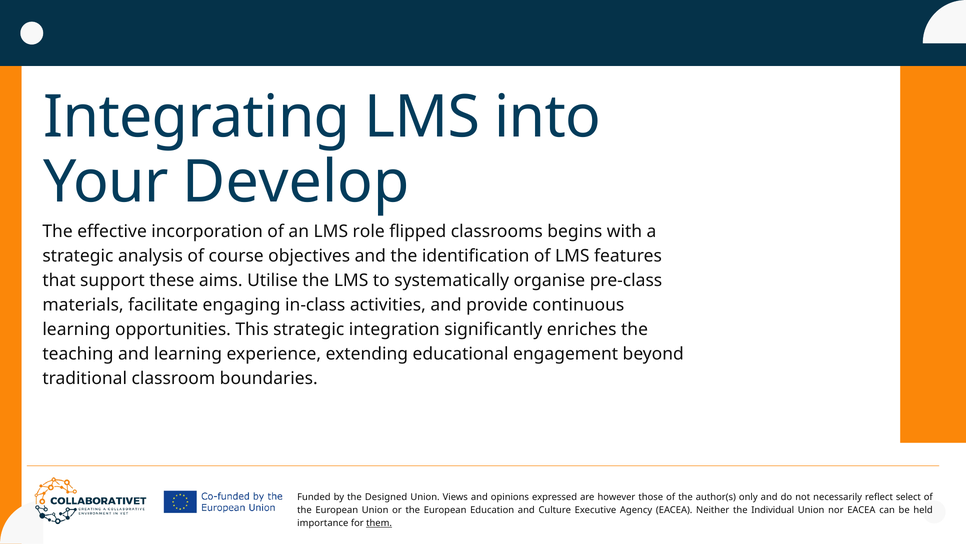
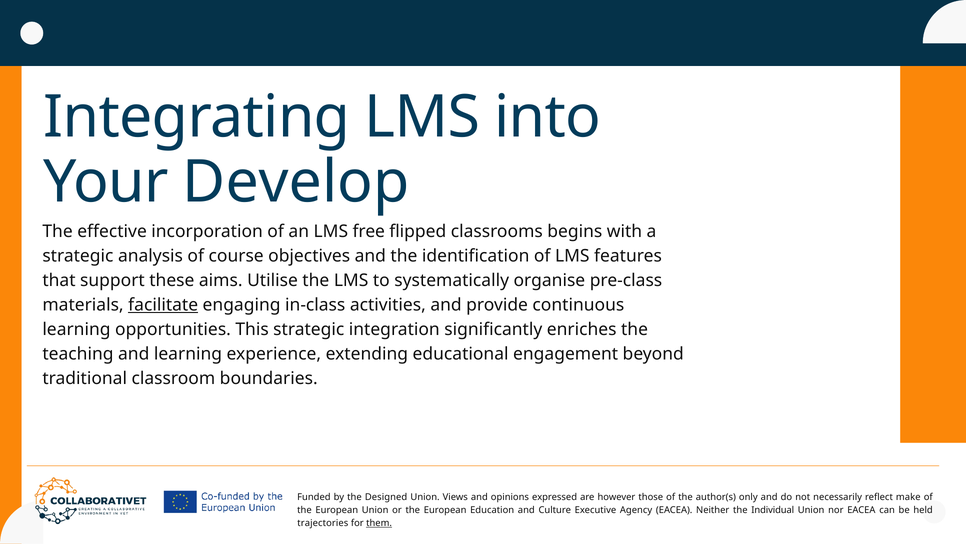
role: role -> free
facilitate underline: none -> present
select: select -> make
importance: importance -> trajectories
